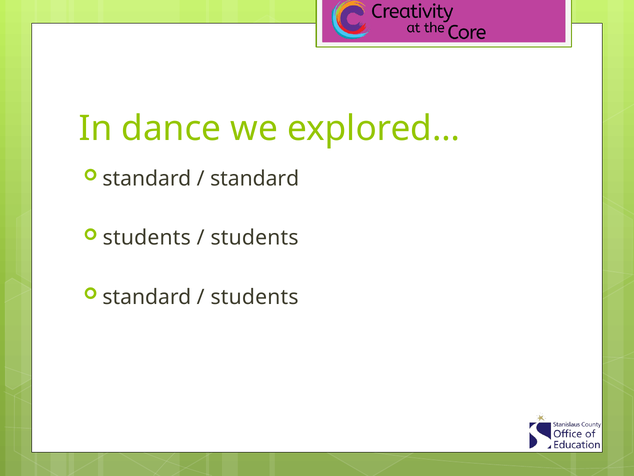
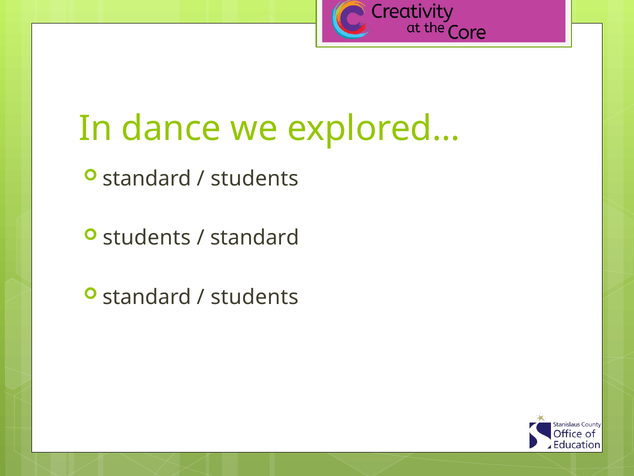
standard at (255, 178): standard -> students
students at (255, 238): students -> standard
